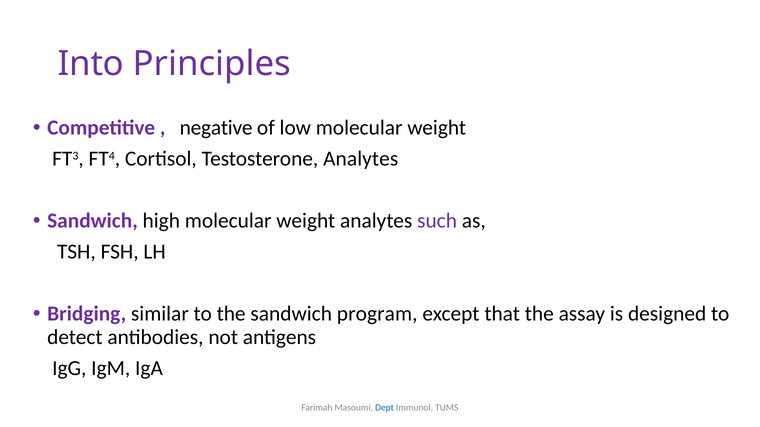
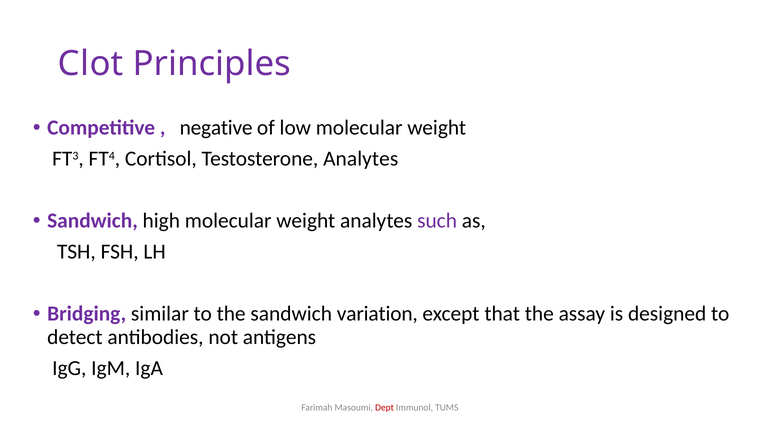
Into: Into -> Clot
program: program -> variation
Dept colour: blue -> red
